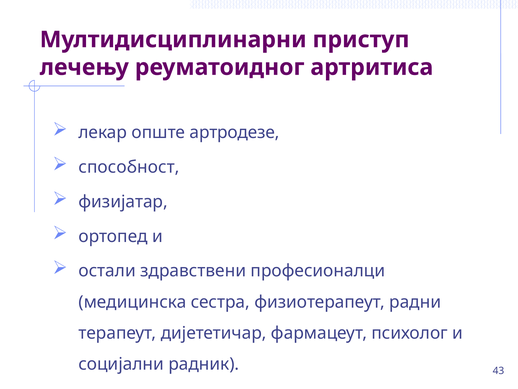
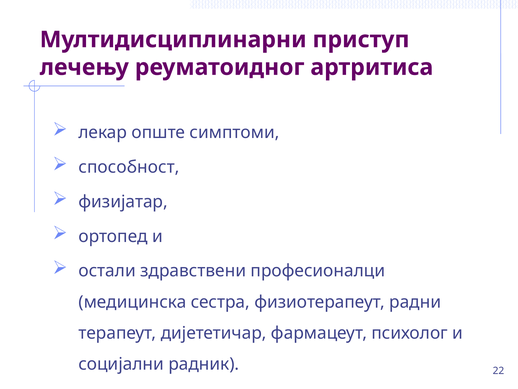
артродезе: артродезе -> симптоми
43: 43 -> 22
